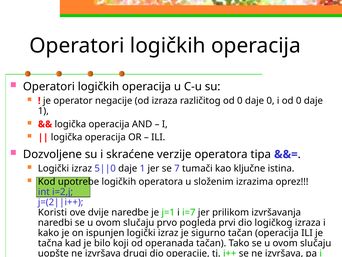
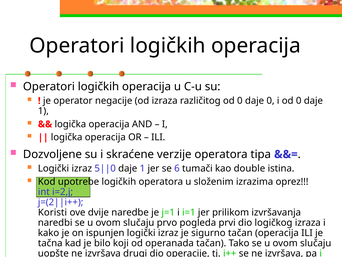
7: 7 -> 6
ključne: ključne -> double
i=7: i=7 -> i=1
